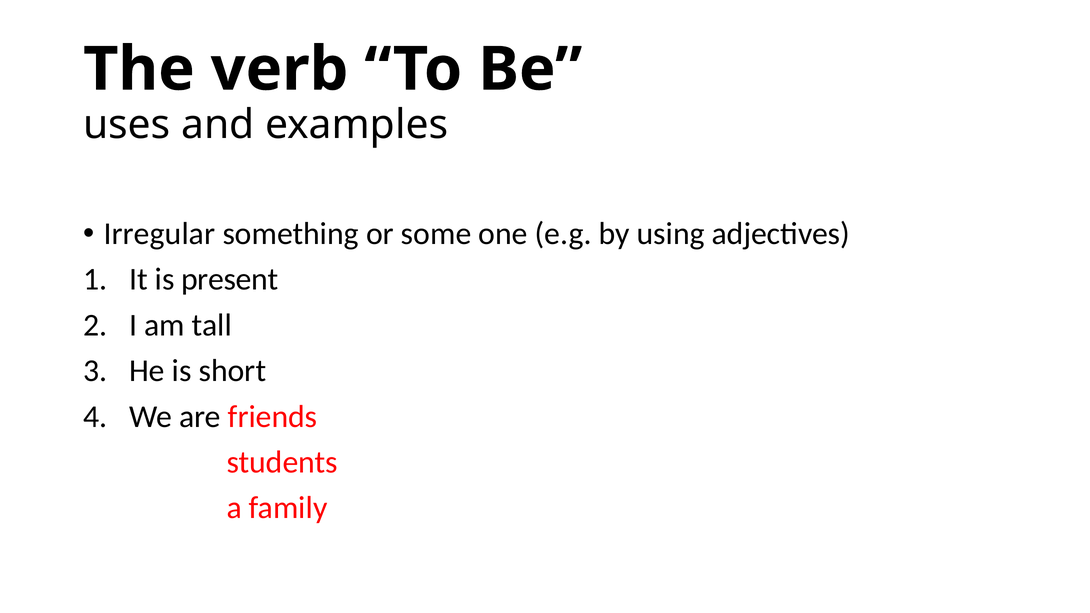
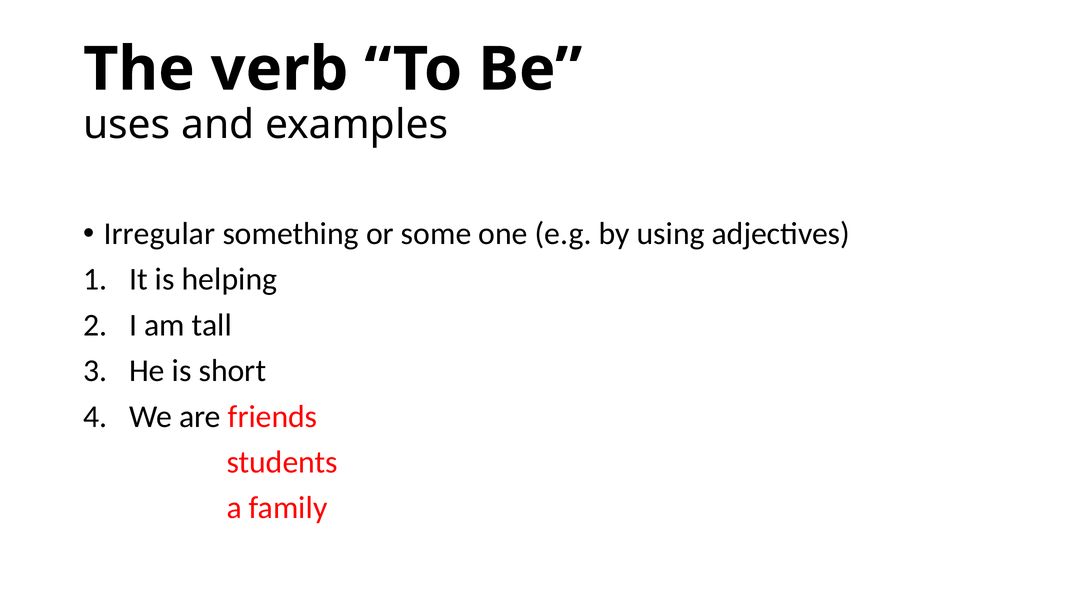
present: present -> helping
